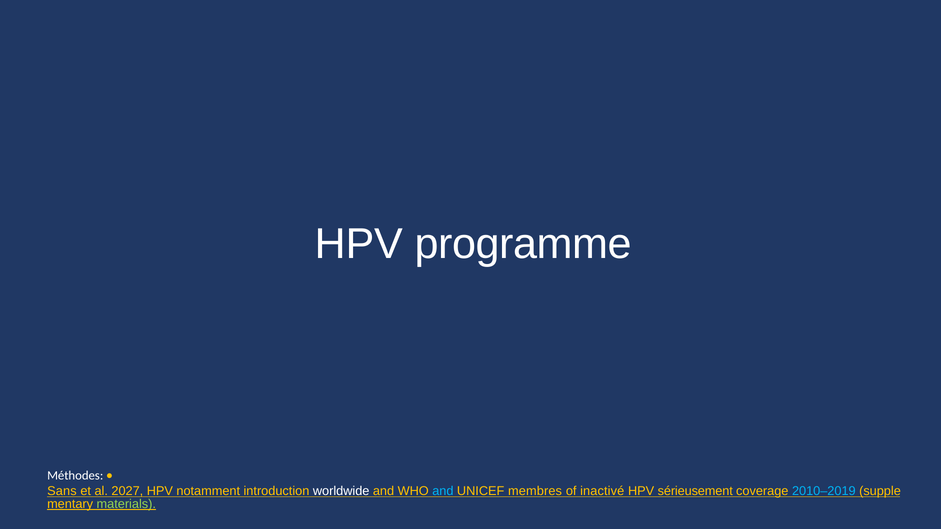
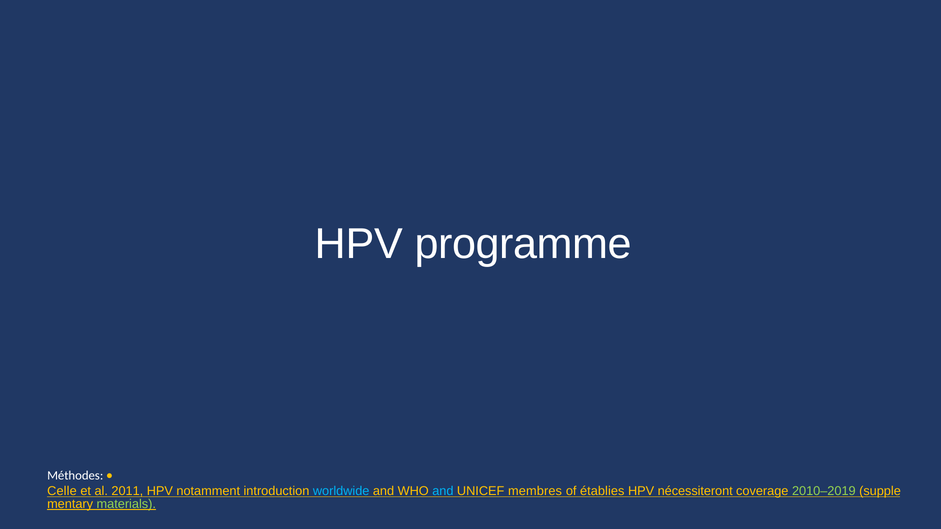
Sans: Sans -> Celle
2027: 2027 -> 2011
worldwide colour: white -> light blue
inactivé: inactivé -> établies
sérieusement: sérieusement -> nécessiteront
2010–2019 colour: light blue -> light green
